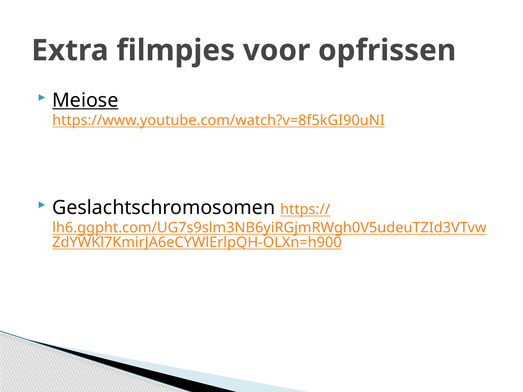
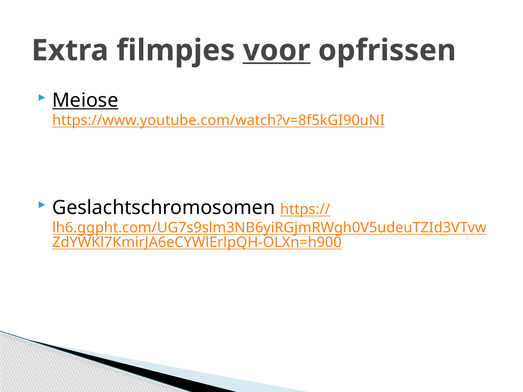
voor underline: none -> present
